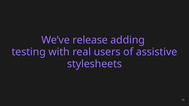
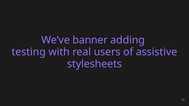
release: release -> banner
